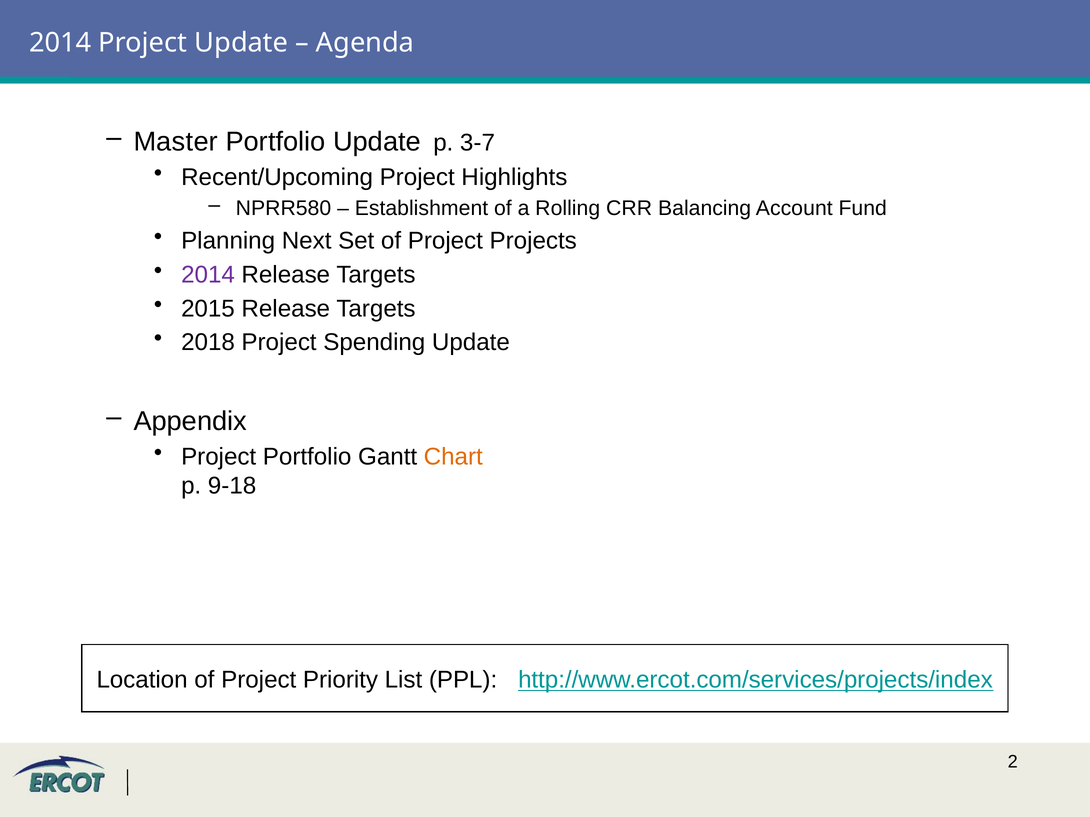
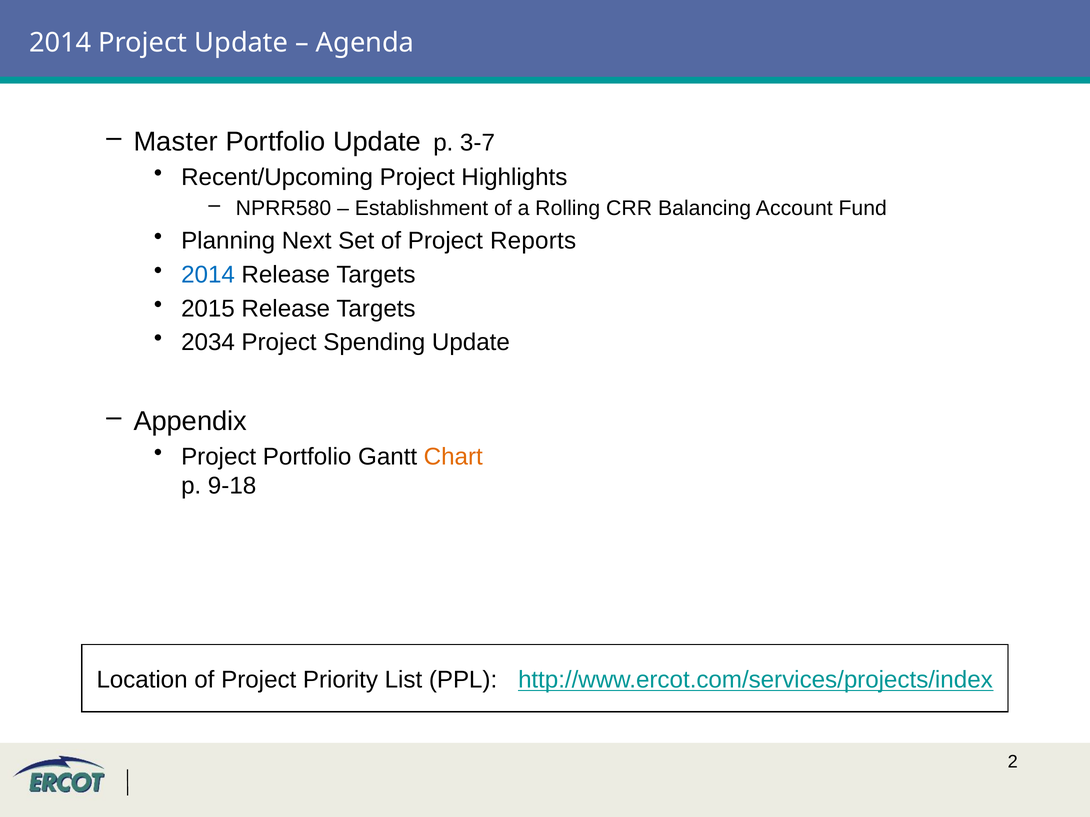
Projects: Projects -> Reports
2014 at (208, 275) colour: purple -> blue
2018: 2018 -> 2034
